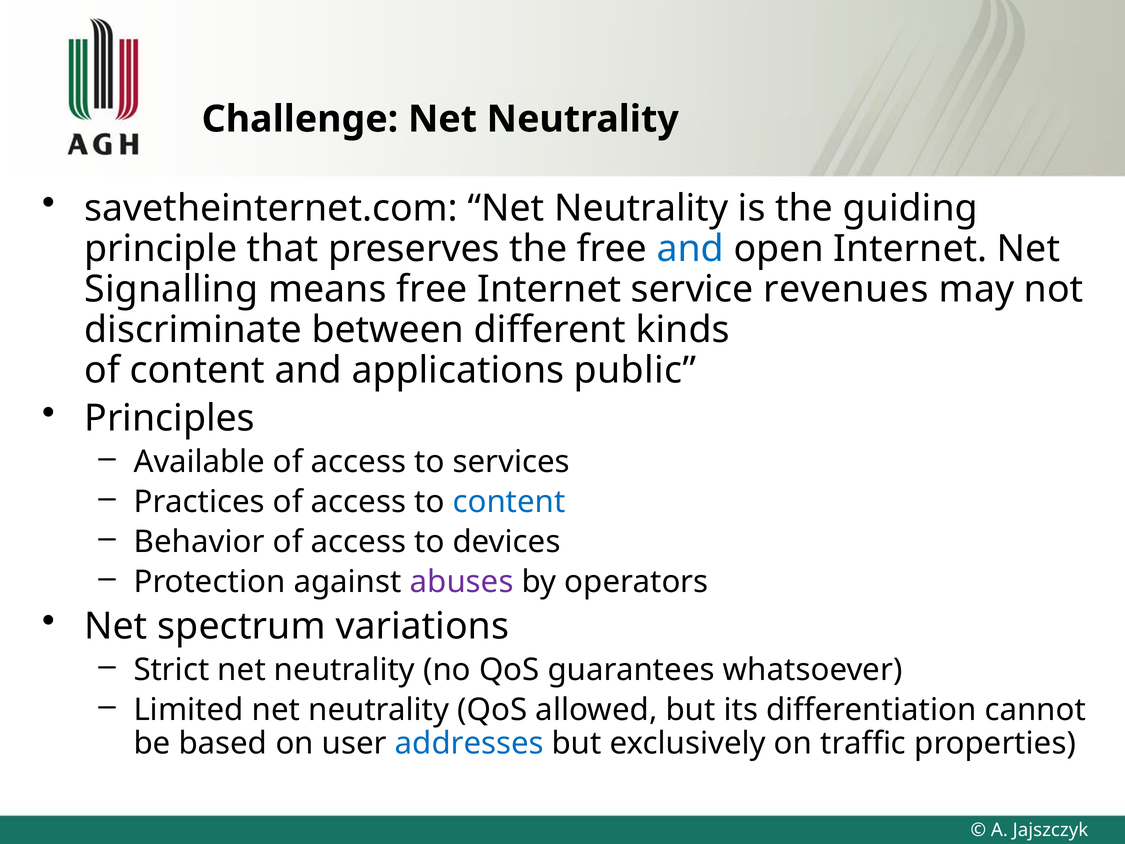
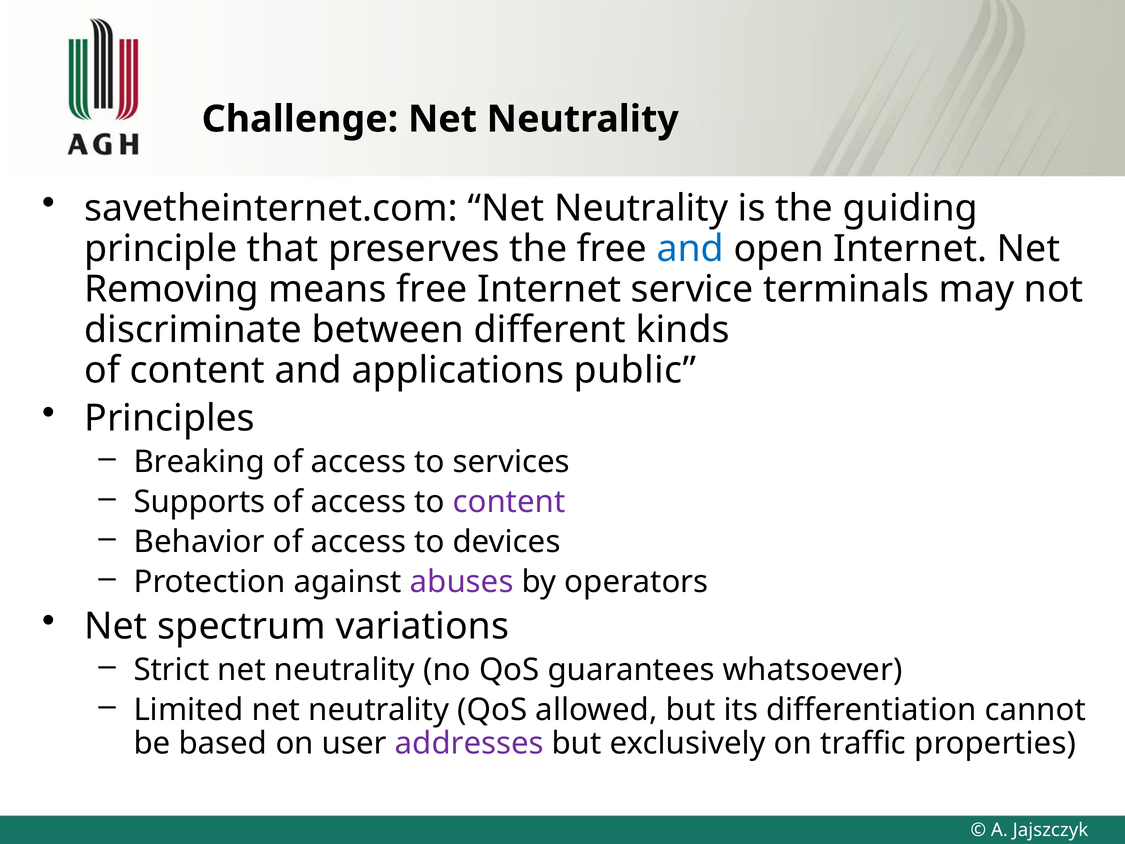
Signalling: Signalling -> Removing
revenues: revenues -> terminals
Available: Available -> Breaking
Practices: Practices -> Supports
content at (509, 502) colour: blue -> purple
addresses colour: blue -> purple
